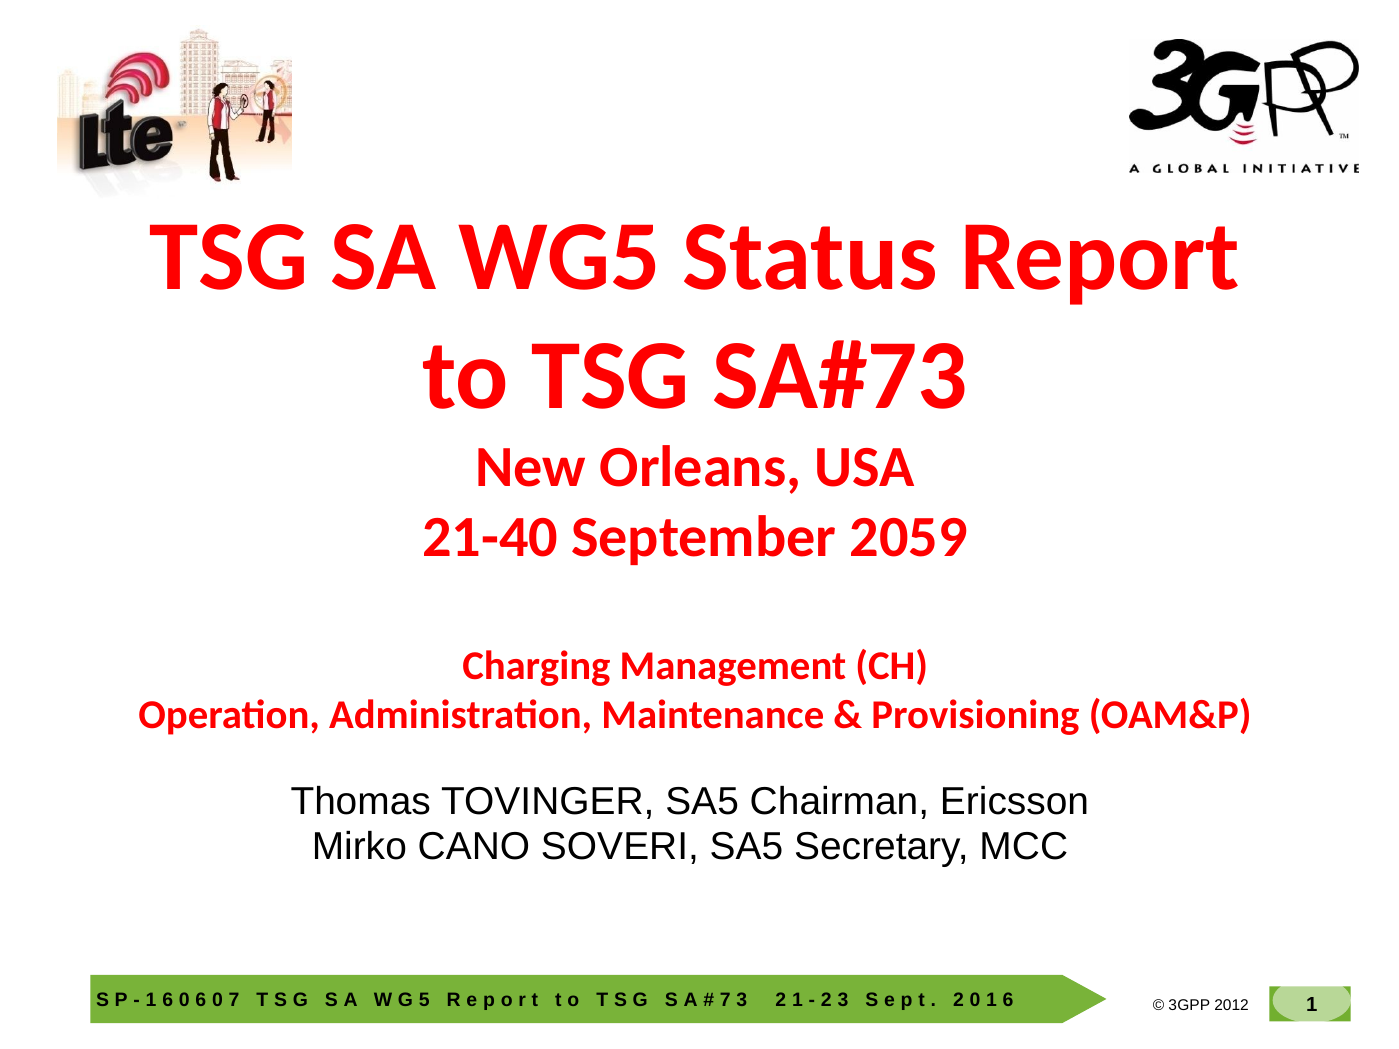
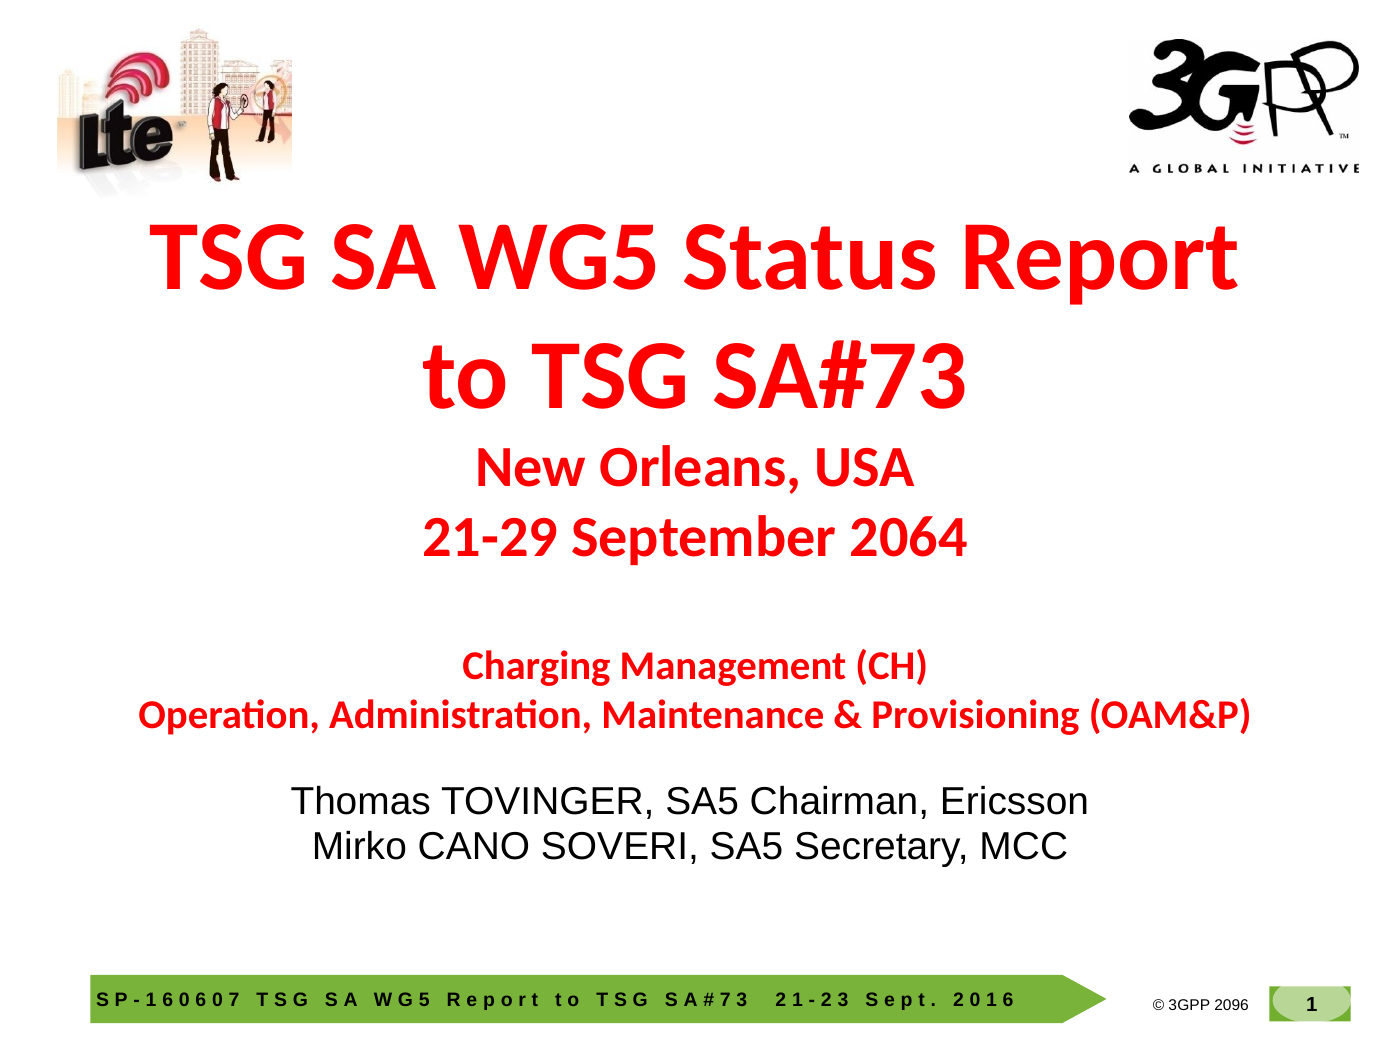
21-40: 21-40 -> 21-29
2059: 2059 -> 2064
2012 at (1232, 1006): 2012 -> 2096
